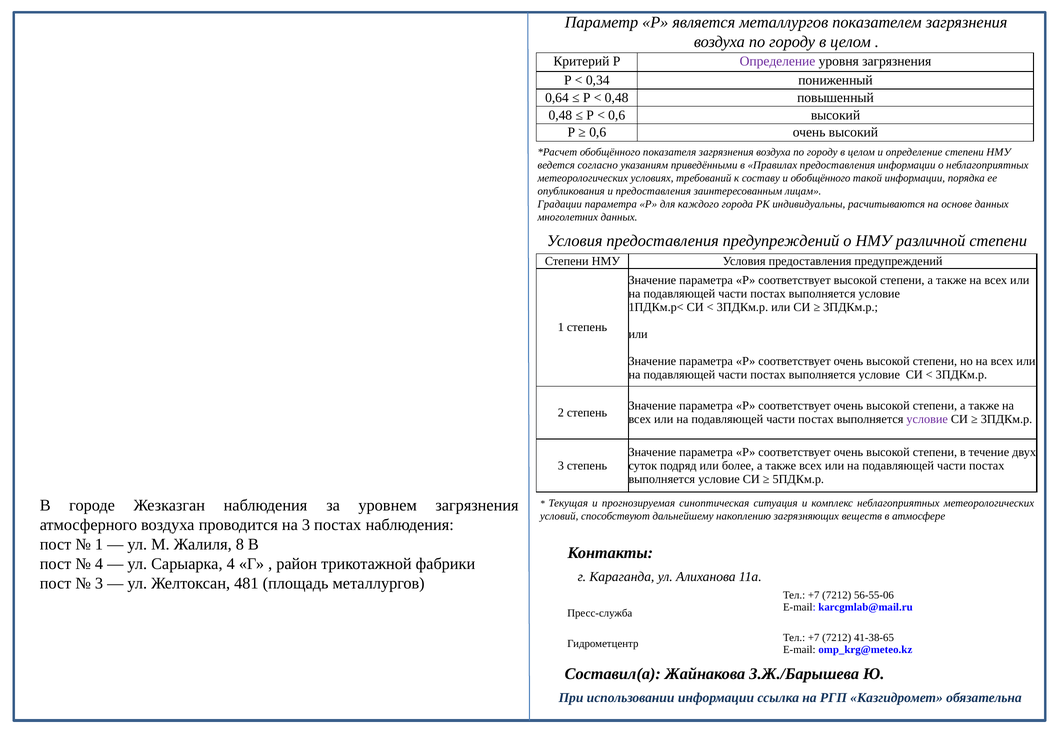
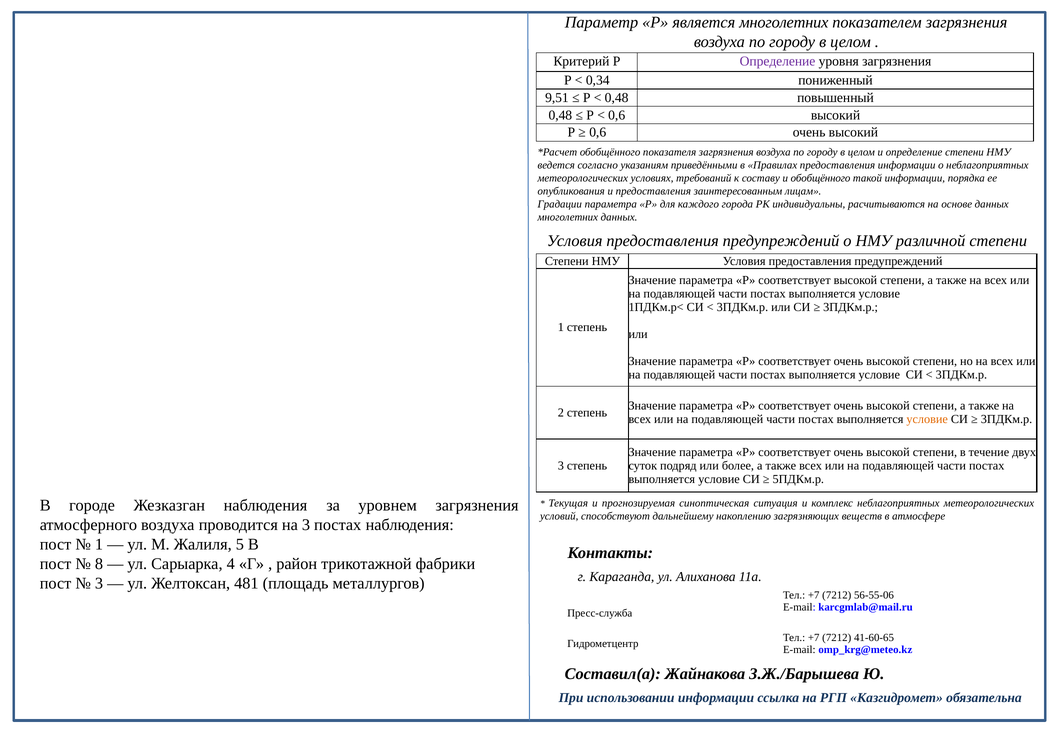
является металлургов: металлургов -> многолетних
0,64: 0,64 -> 9,51
условие at (927, 420) colour: purple -> orange
8: 8 -> 5
4 at (99, 564): 4 -> 8
41-38-65: 41-38-65 -> 41-60-65
